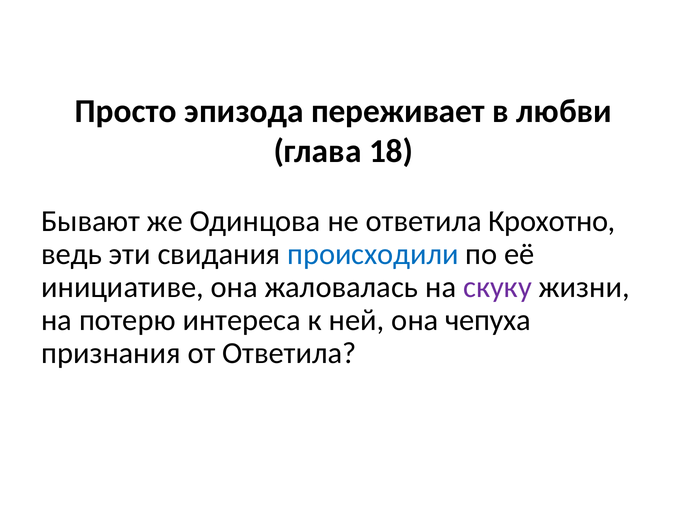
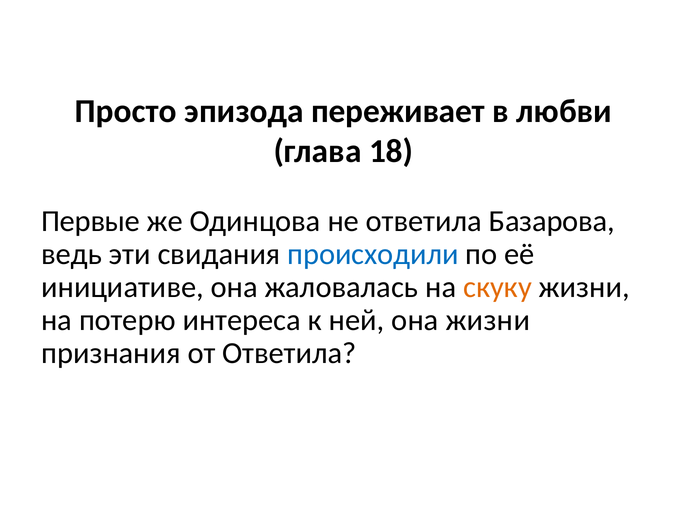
Бывают: Бывают -> Первые
Крохотно: Крохотно -> Базарова
скуку colour: purple -> orange
она чепуха: чепуха -> жизни
